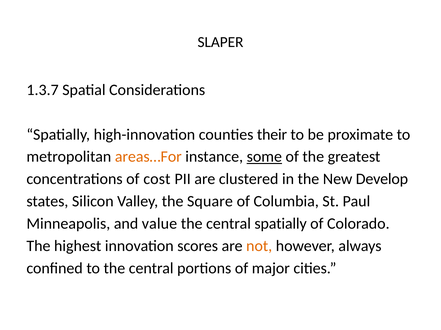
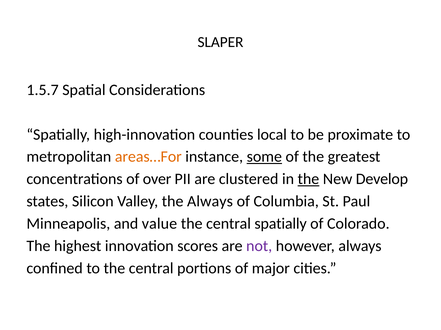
1.3.7: 1.3.7 -> 1.5.7
their: their -> local
cost: cost -> over
the at (308, 179) underline: none -> present
the Square: Square -> Always
not colour: orange -> purple
